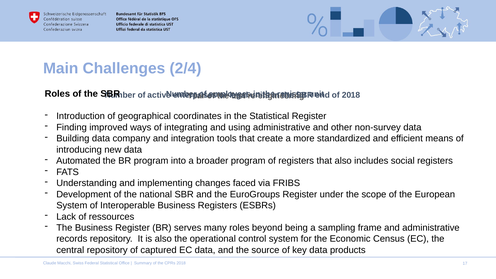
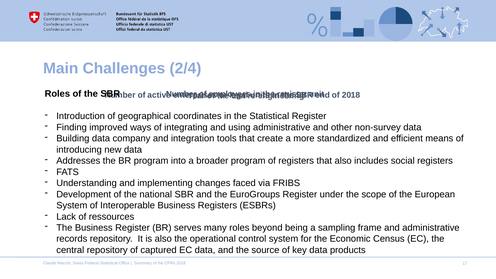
Automated: Automated -> Addresses
